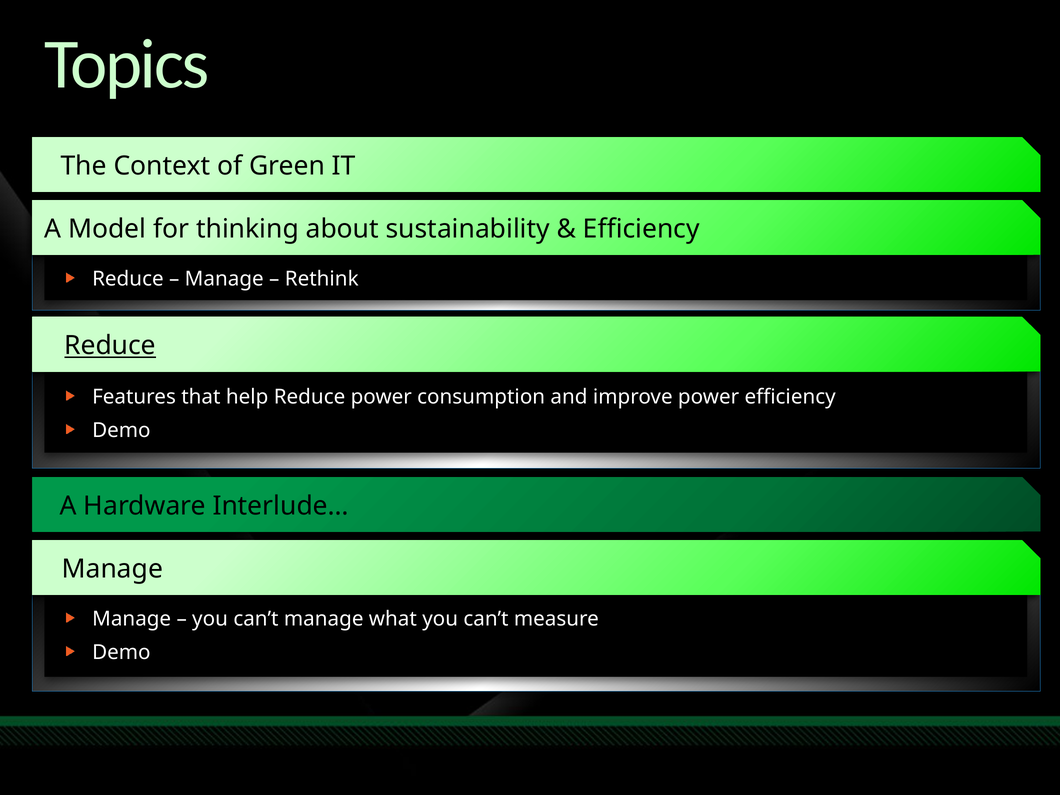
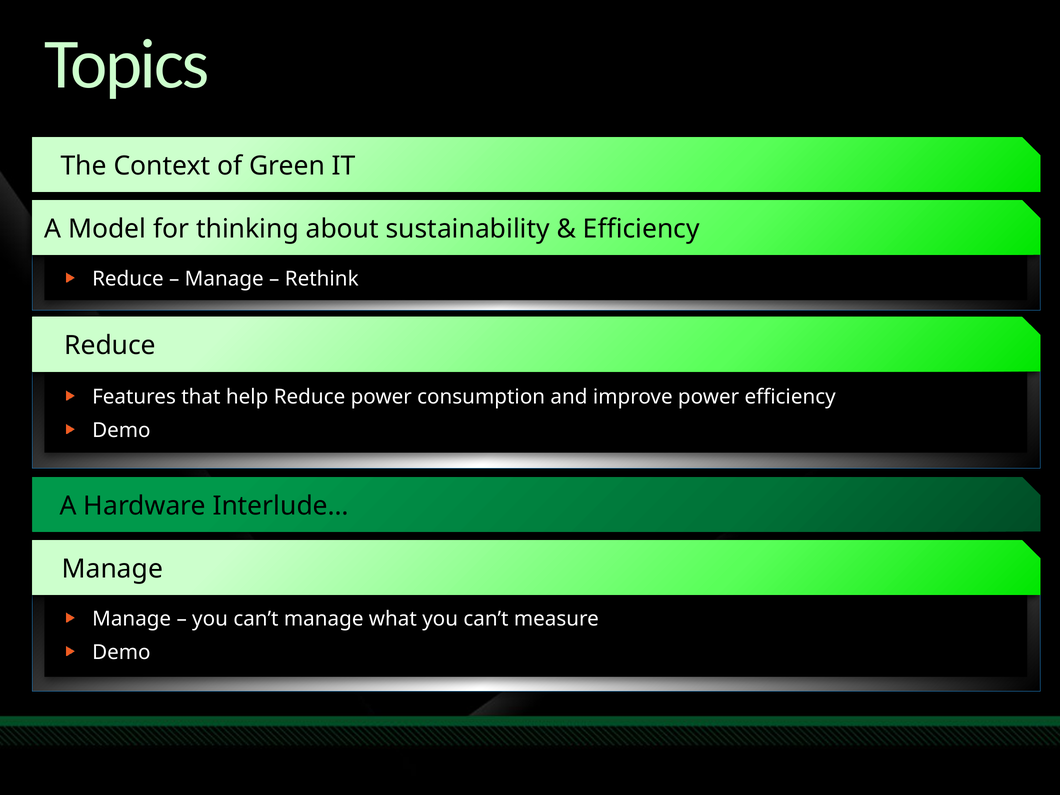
Reduce at (110, 346) underline: present -> none
